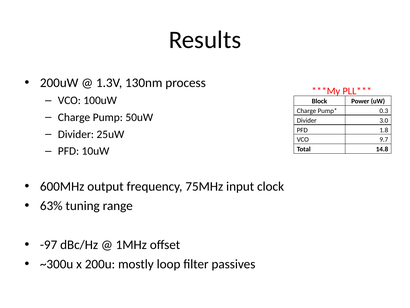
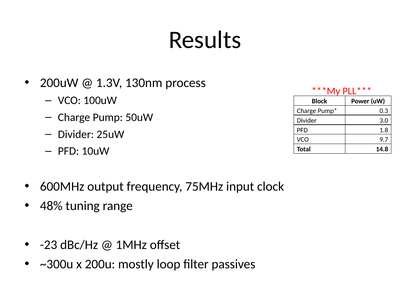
63%: 63% -> 48%
-97: -97 -> -23
